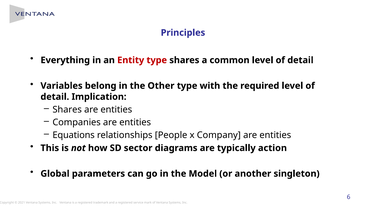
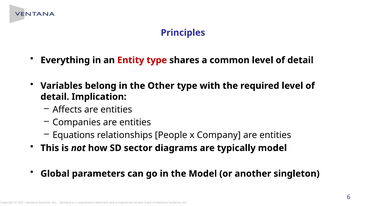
Shares at (67, 110): Shares -> Affects
typically action: action -> model
